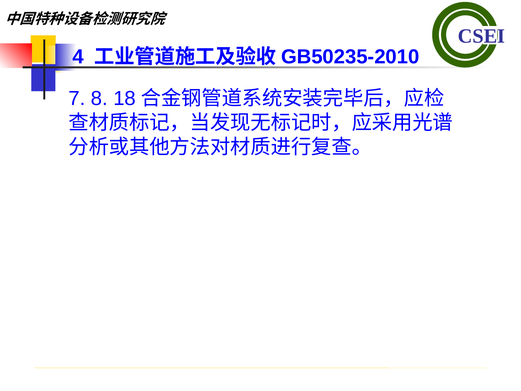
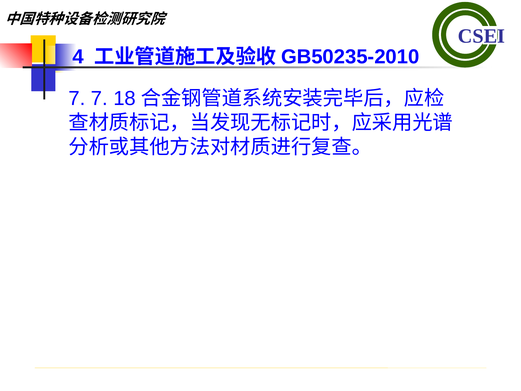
7 8: 8 -> 7
